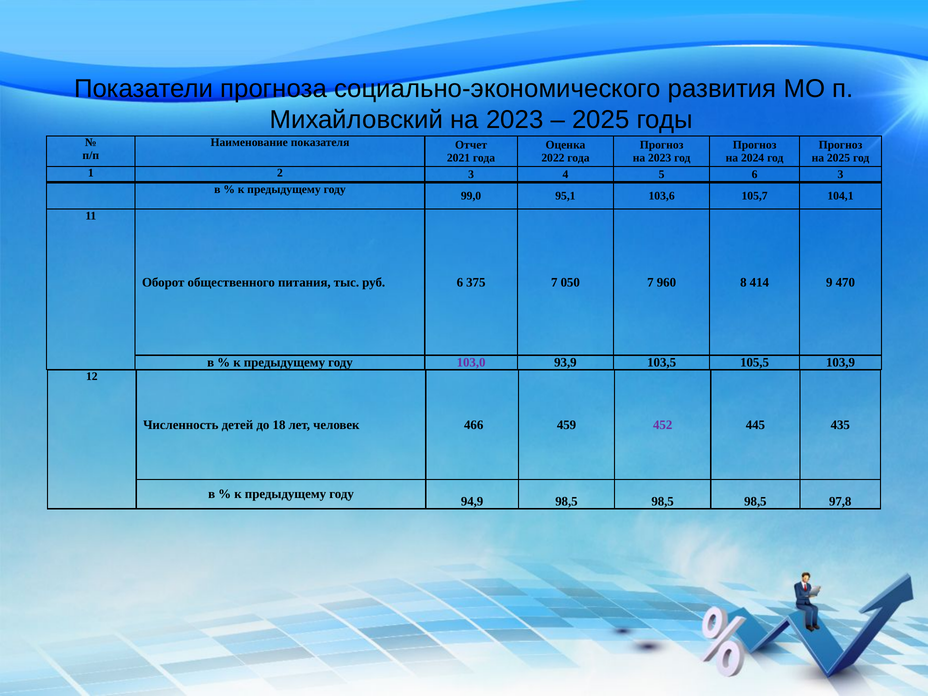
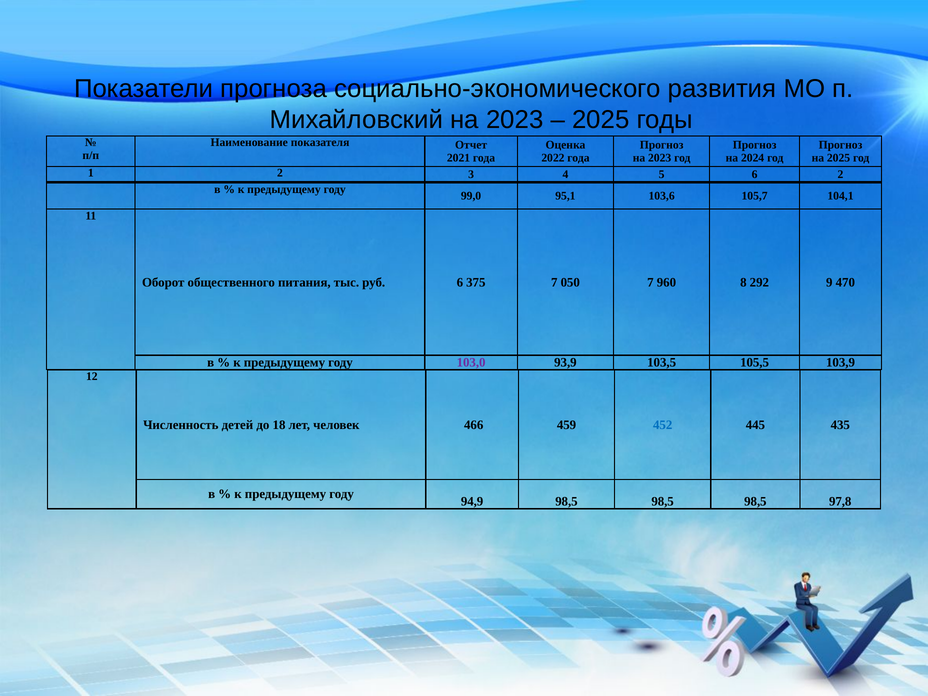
6 3: 3 -> 2
414: 414 -> 292
452 colour: purple -> blue
